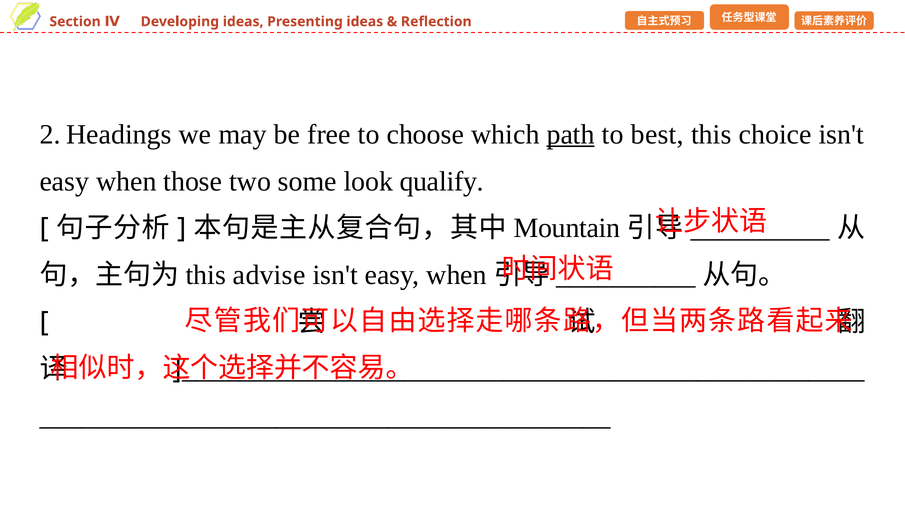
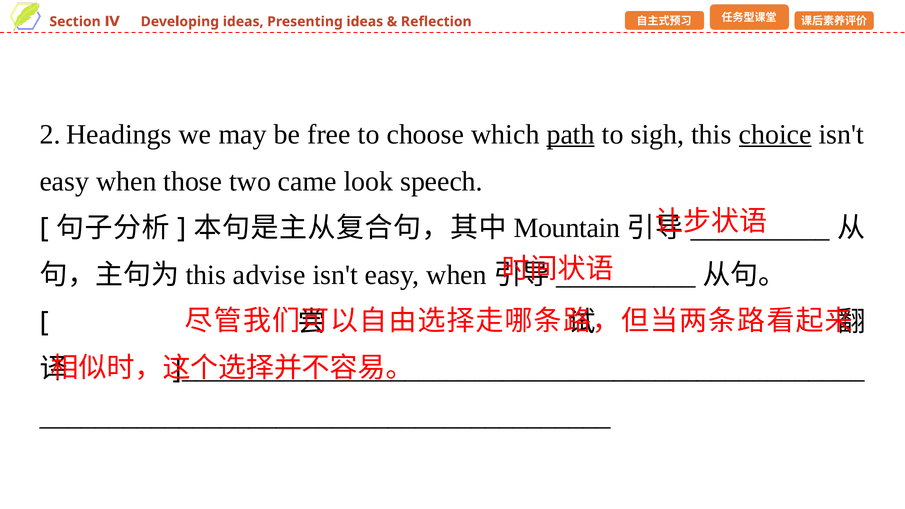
best: best -> sigh
choice underline: none -> present
some: some -> came
qualify: qualify -> speech
